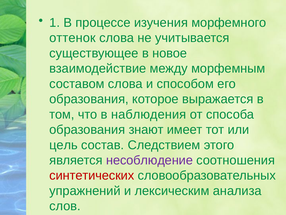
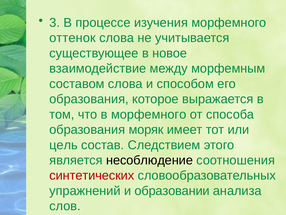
1: 1 -> 3
в наблюдения: наблюдения -> морфемного
знают: знают -> моряк
несоблюдение colour: purple -> black
лексическим: лексическим -> образовании
